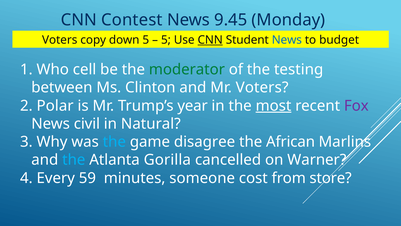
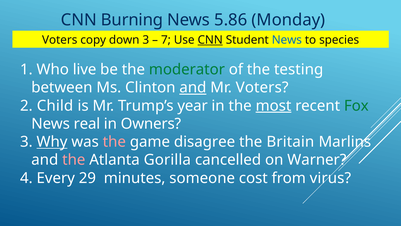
Contest: Contest -> Burning
9.45: 9.45 -> 5.86
down 5: 5 -> 3
5 at (166, 40): 5 -> 7
budget: budget -> species
cell: cell -> live
and at (193, 87) underline: none -> present
Polar: Polar -> Child
Fox colour: purple -> green
civil: civil -> real
Natural: Natural -> Owners
Why underline: none -> present
the at (114, 142) colour: light blue -> pink
African: African -> Britain
the at (74, 160) colour: light blue -> pink
59: 59 -> 29
store: store -> virus
